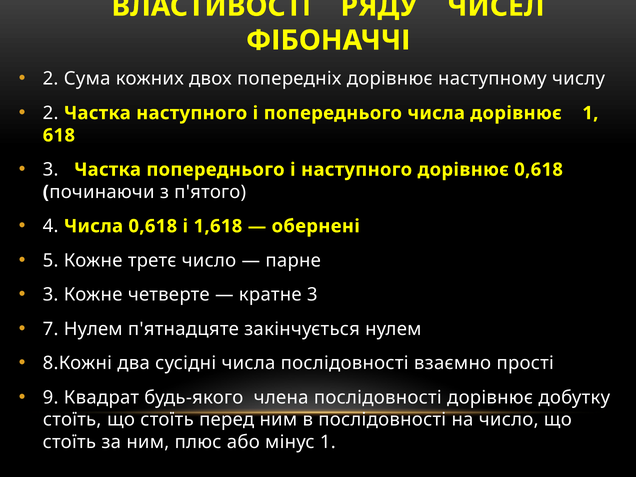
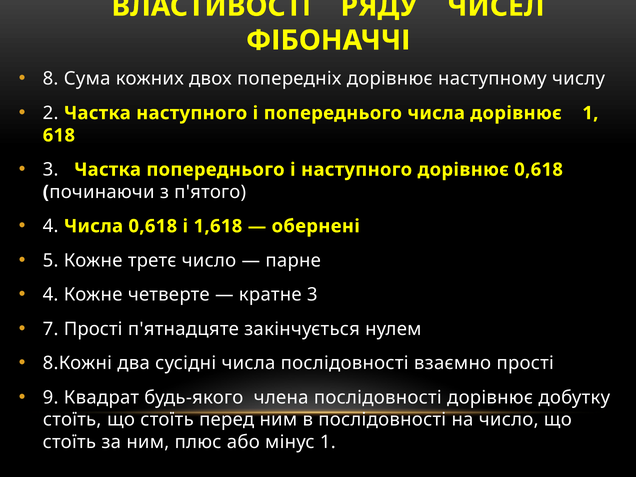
2 at (51, 79): 2 -> 8
3 at (51, 295): 3 -> 4
7 Нулем: Нулем -> Прості
